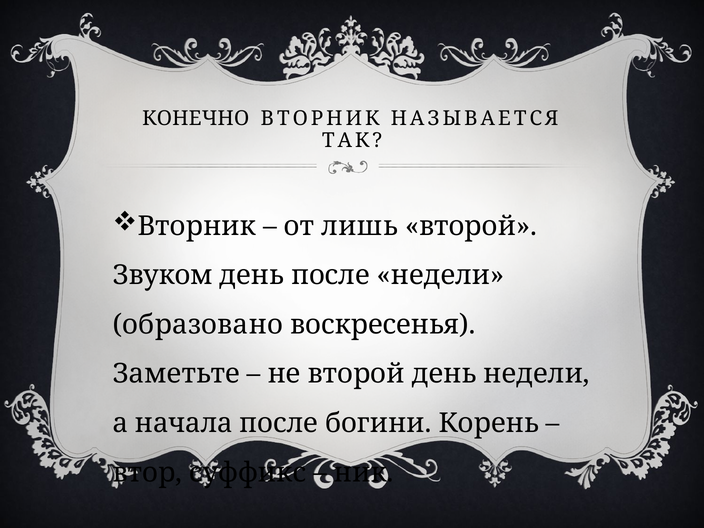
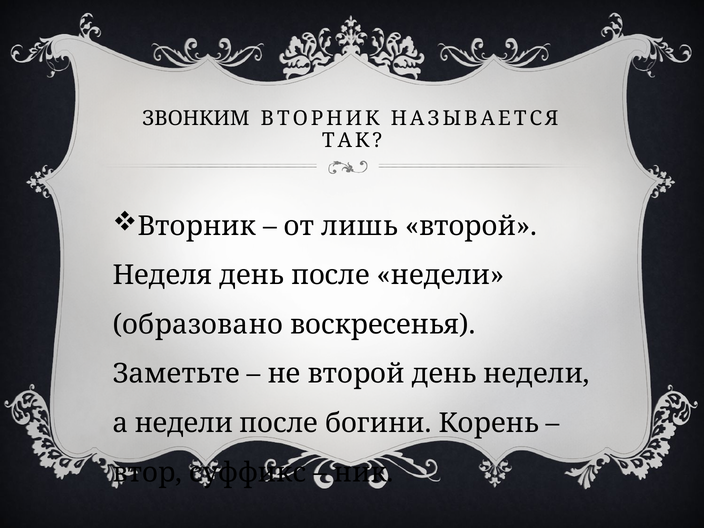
КОНЕЧНО: КОНЕЧНО -> ЗВОНКИМ
Звуком: Звуком -> Неделя
а начала: начала -> недели
